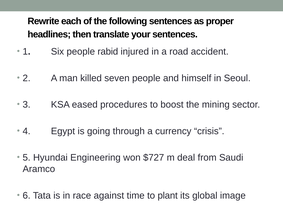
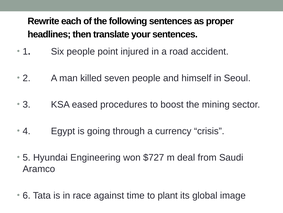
rabid: rabid -> point
